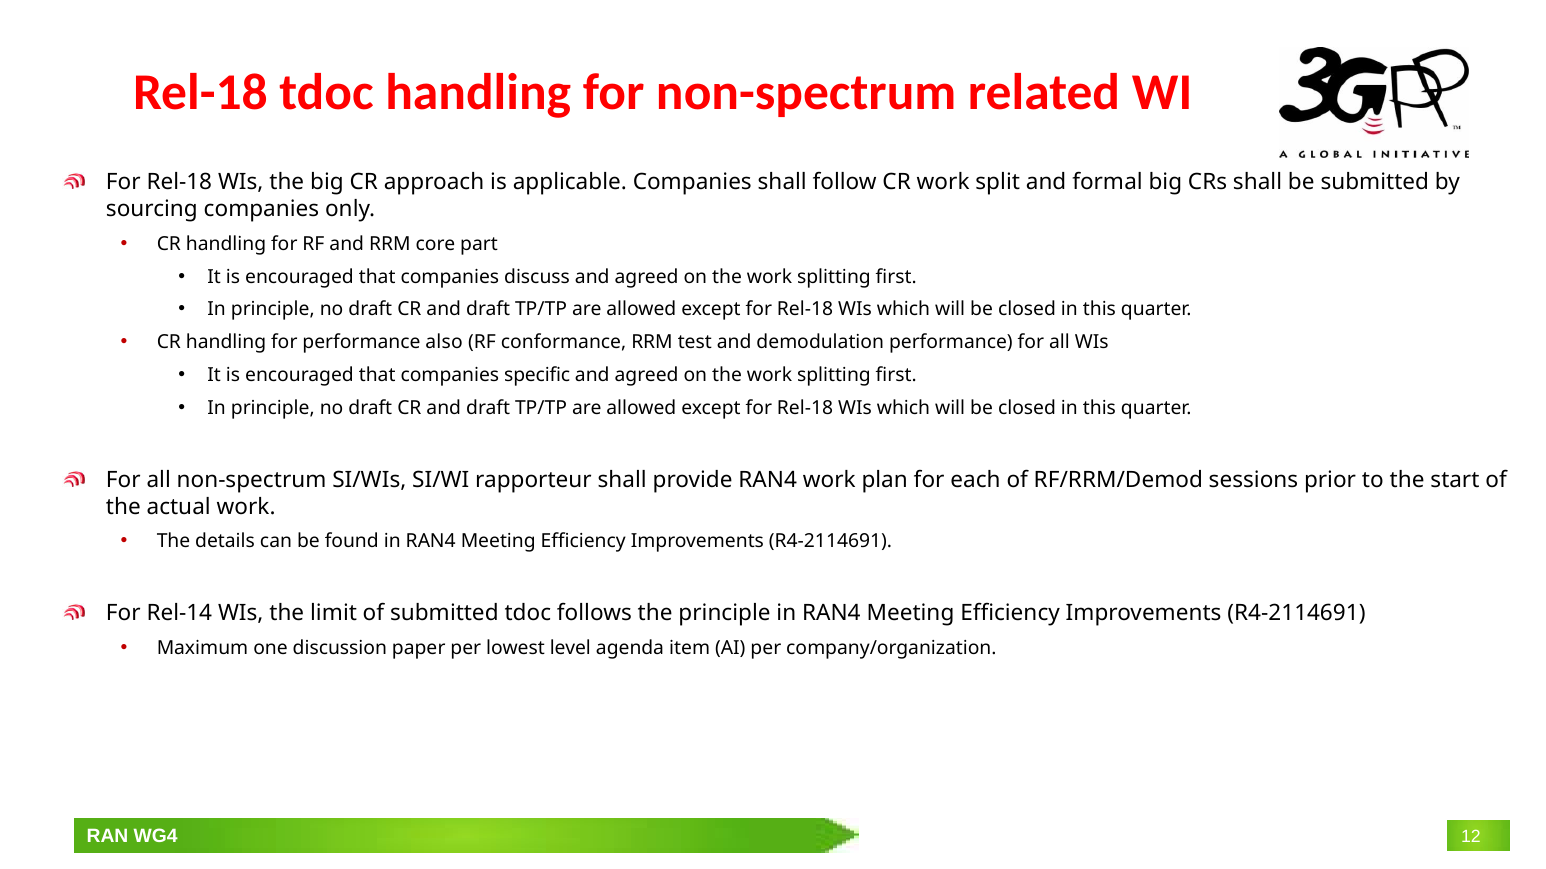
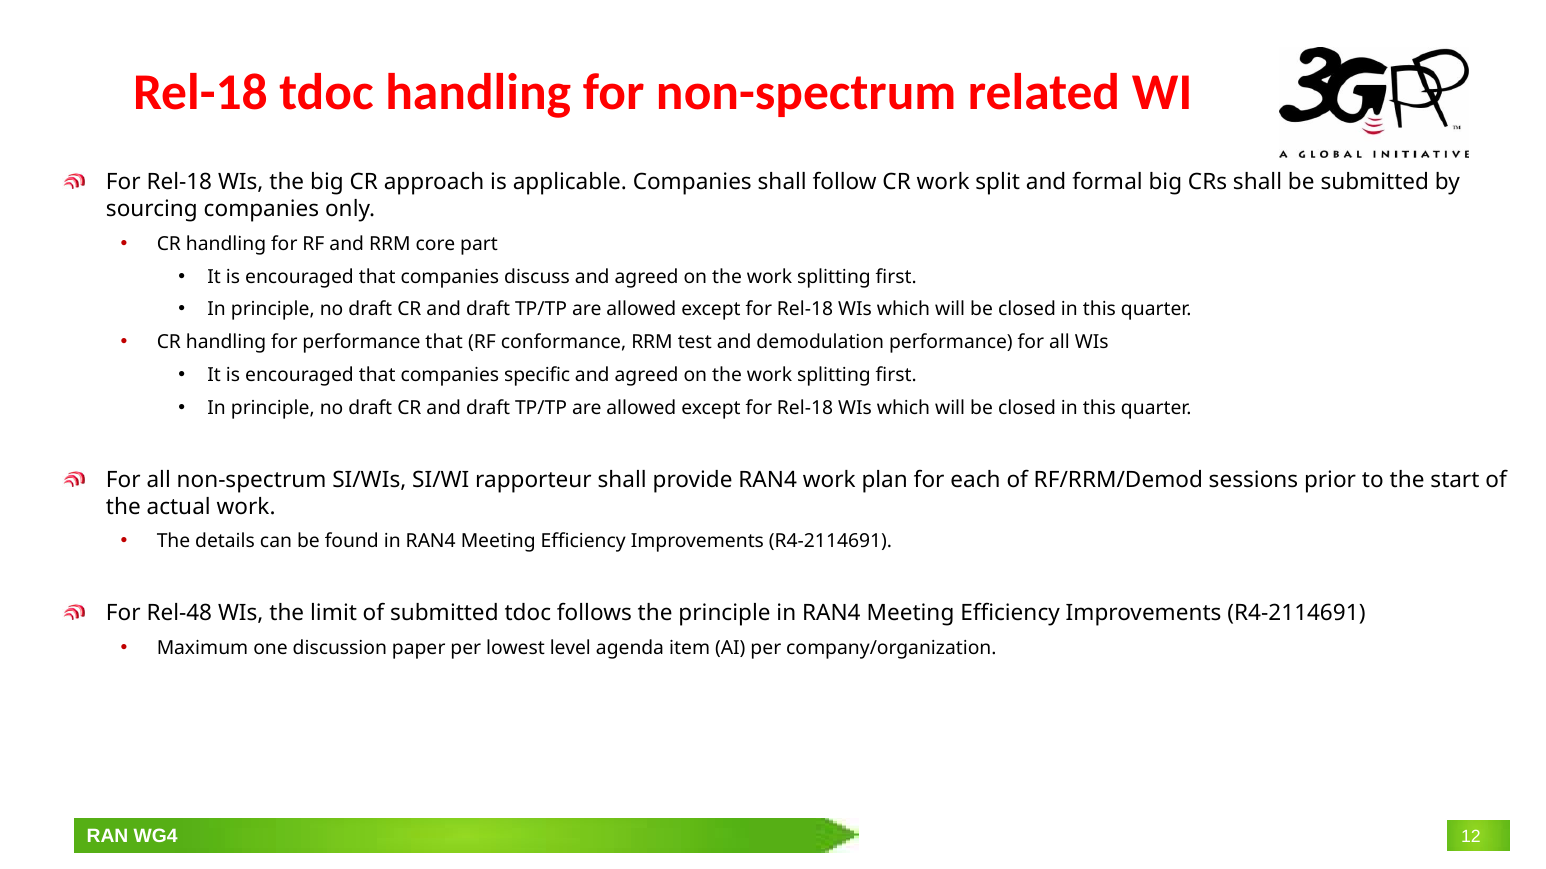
performance also: also -> that
Rel-14: Rel-14 -> Rel-48
